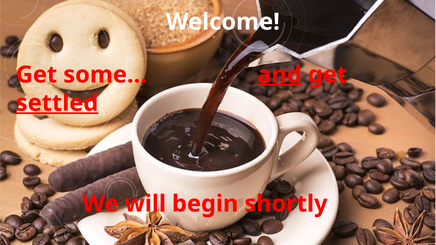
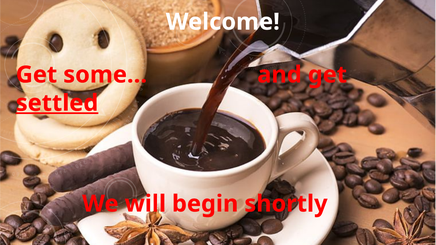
and underline: present -> none
